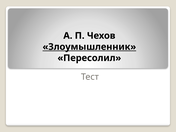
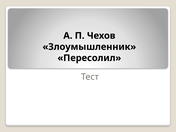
Злоумышленник underline: present -> none
